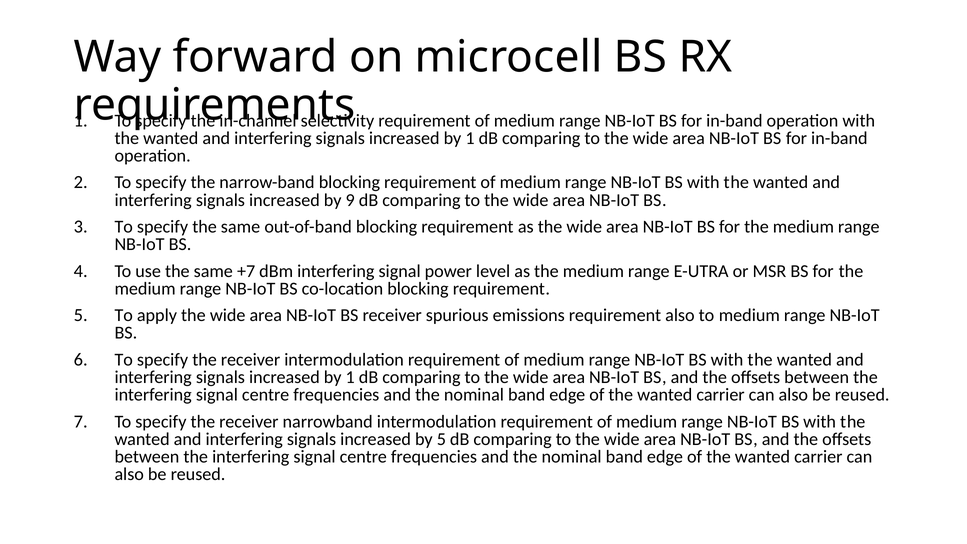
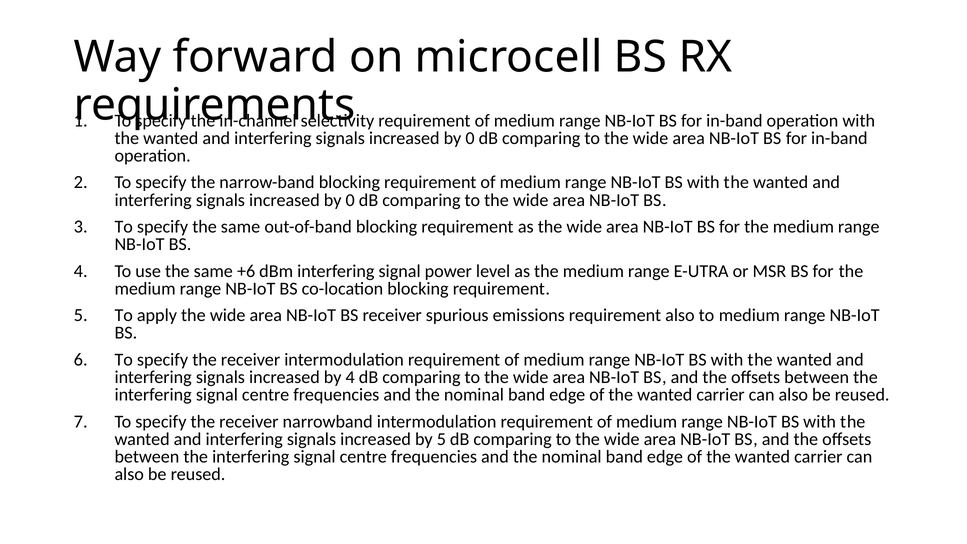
1 at (470, 138): 1 -> 0
9 at (350, 200): 9 -> 0
+7: +7 -> +6
1 at (350, 377): 1 -> 4
